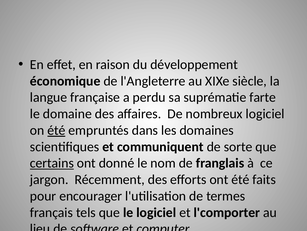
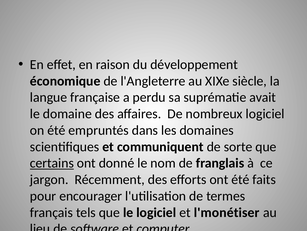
farte: farte -> avait
été at (56, 130) underline: present -> none
l'comporter: l'comporter -> l'monétiser
